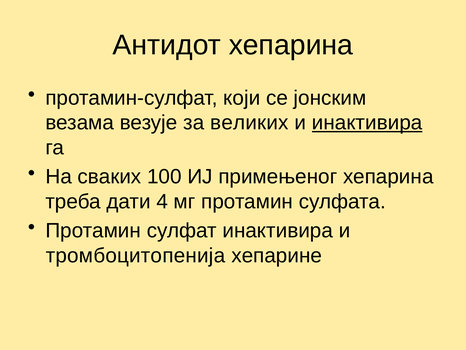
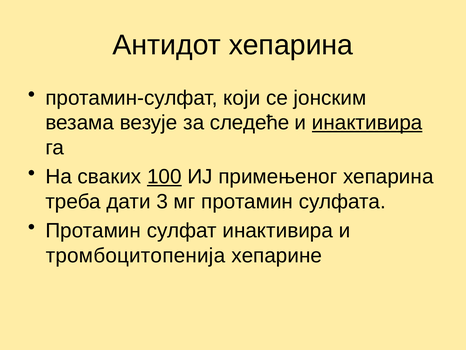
великих: великих -> следеће
100 underline: none -> present
4: 4 -> 3
